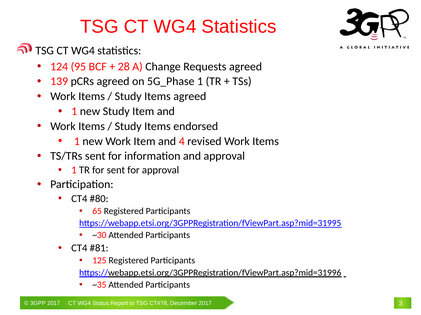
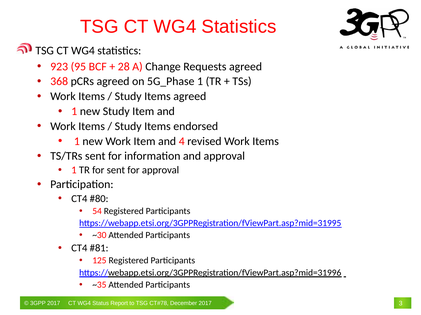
124: 124 -> 923
139: 139 -> 368
65: 65 -> 54
